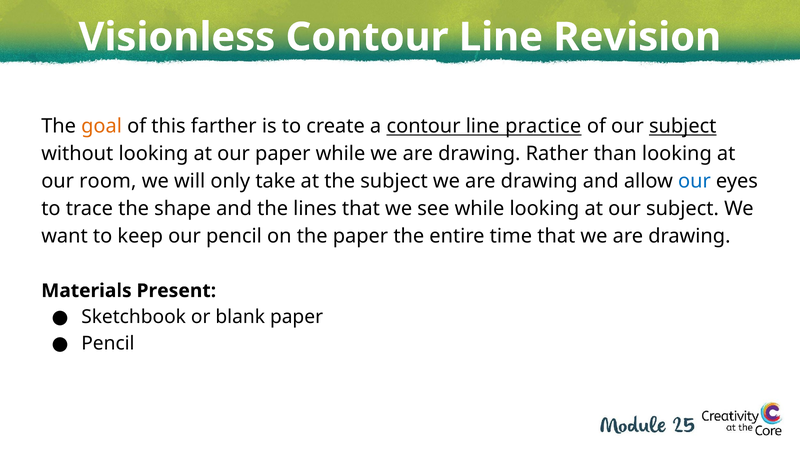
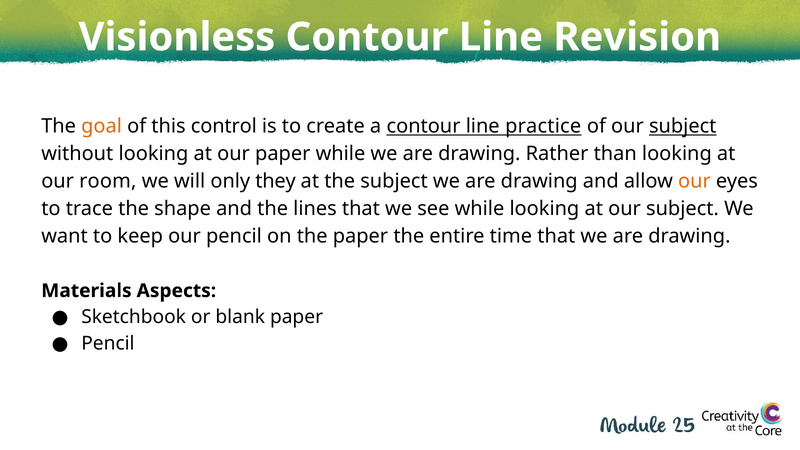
farther: farther -> control
take: take -> they
our at (694, 181) colour: blue -> orange
Present: Present -> Aspects
